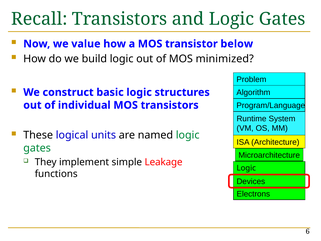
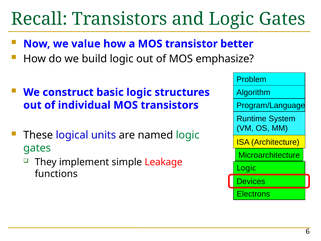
below: below -> better
minimized: minimized -> emphasize
